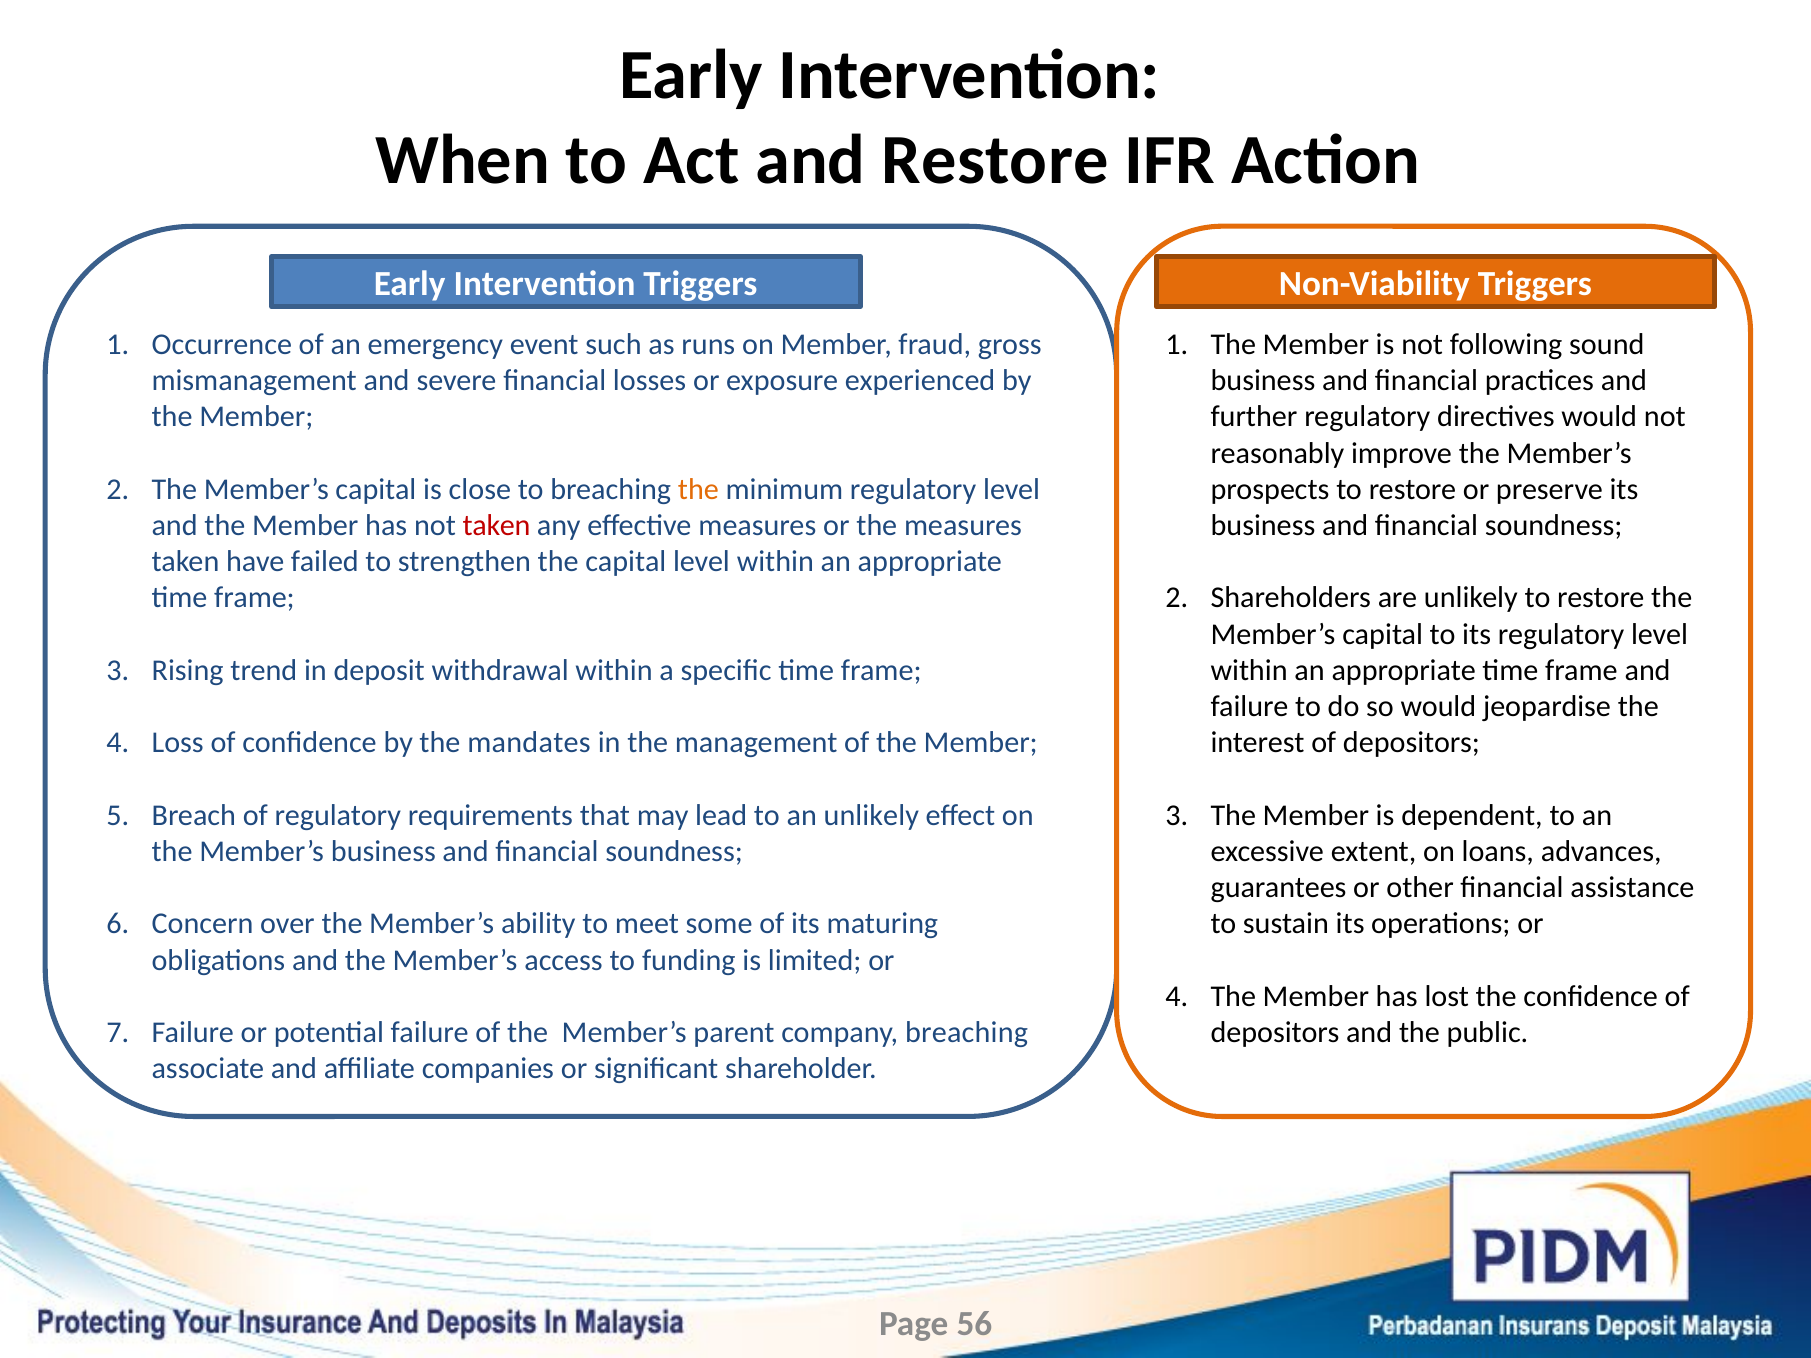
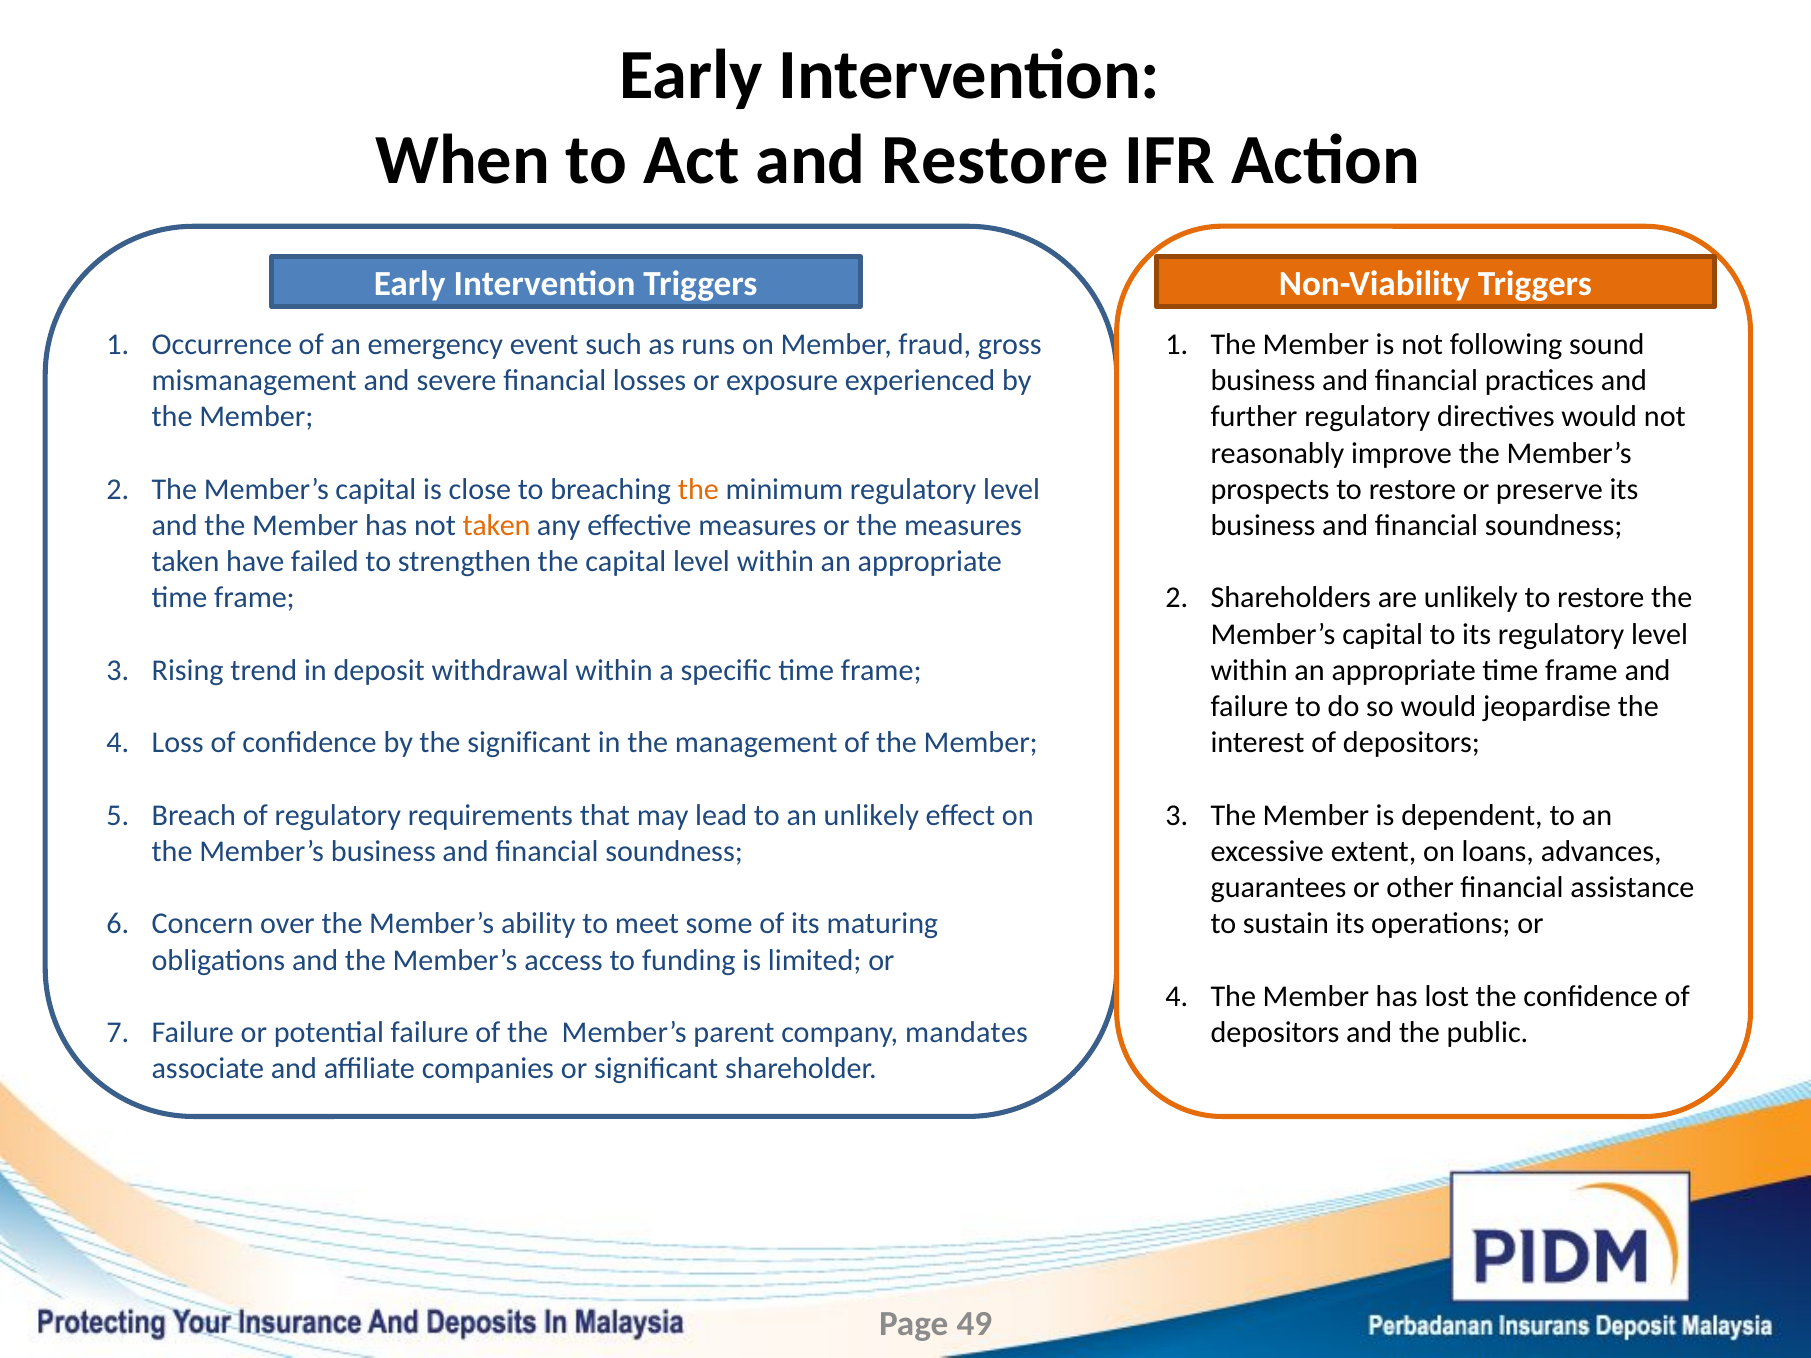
taken at (497, 526) colour: red -> orange
the mandates: mandates -> significant
company breaching: breaching -> mandates
56: 56 -> 49
